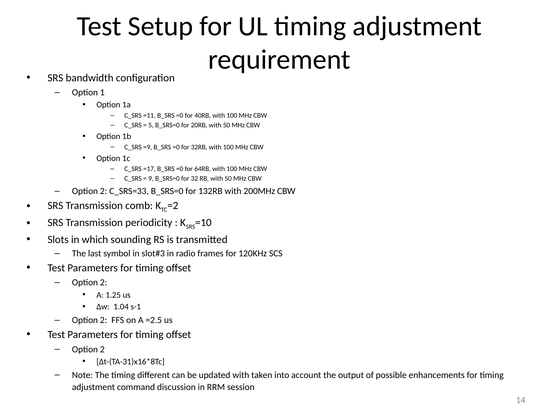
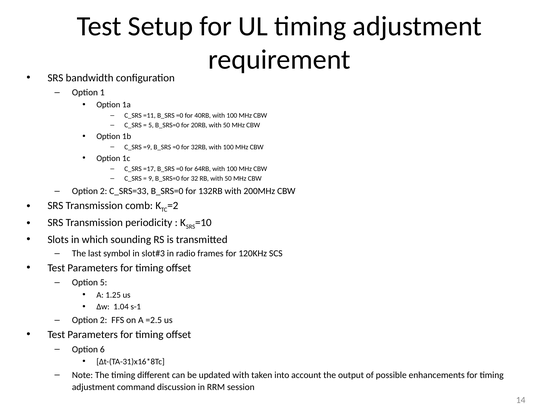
2 at (104, 283): 2 -> 5
2 at (102, 349): 2 -> 6
